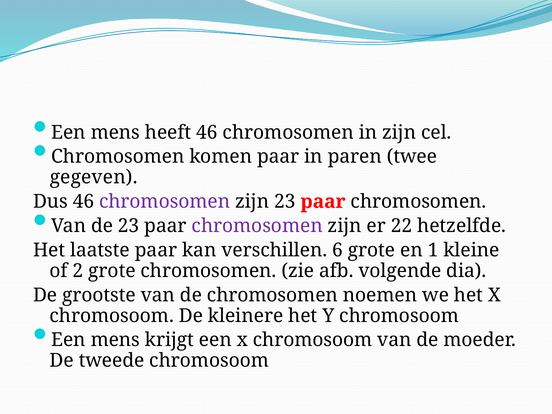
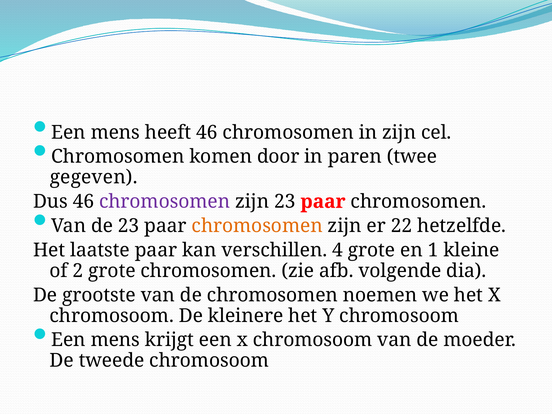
komen paar: paar -> door
chromosomen at (257, 226) colour: purple -> orange
6: 6 -> 4
